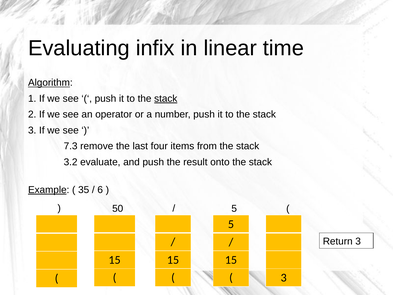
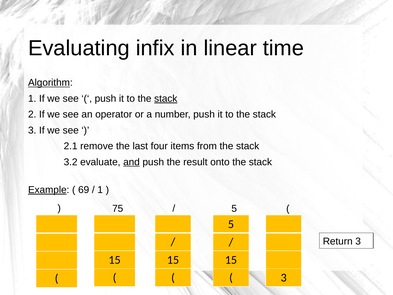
7.3: 7.3 -> 2.1
and underline: none -> present
35: 35 -> 69
6 at (100, 190): 6 -> 1
50: 50 -> 75
